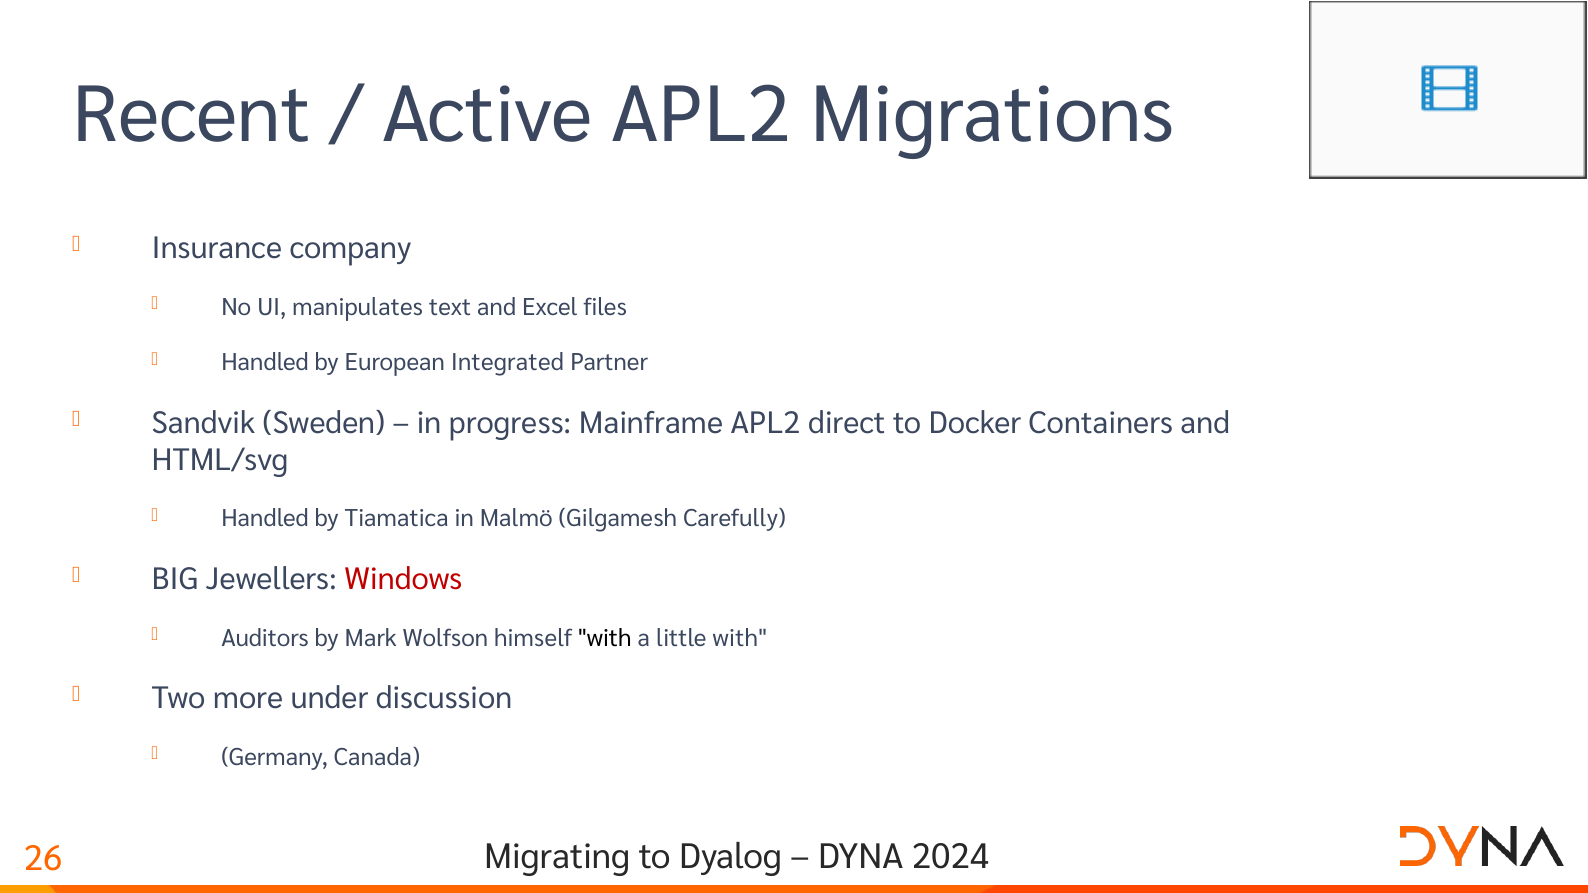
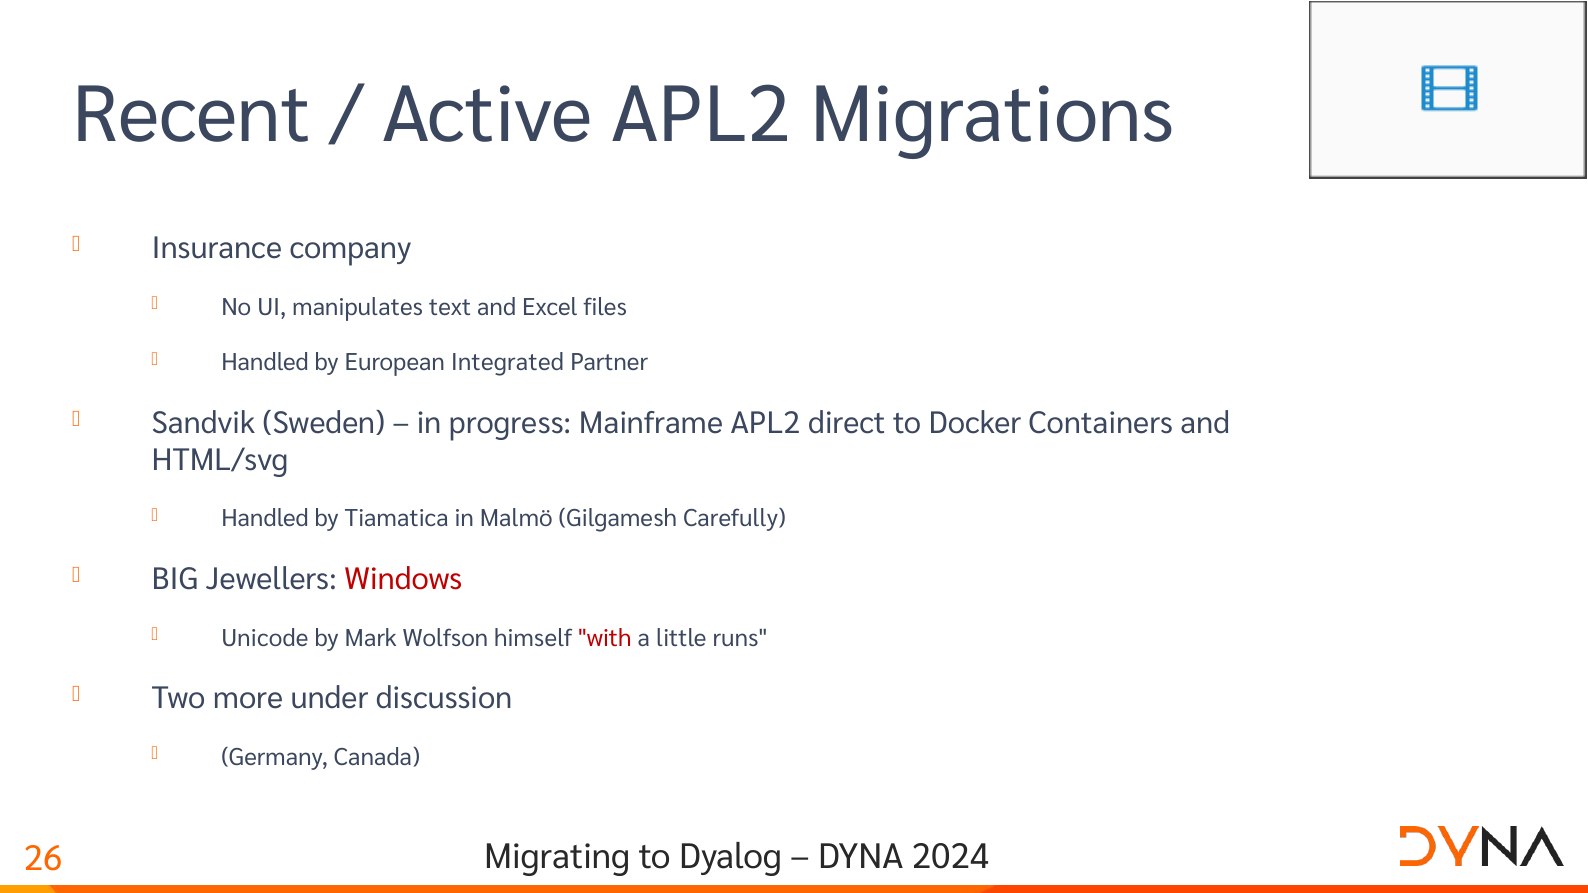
Auditors: Auditors -> Unicode
with at (605, 638) colour: black -> red
little with: with -> runs
